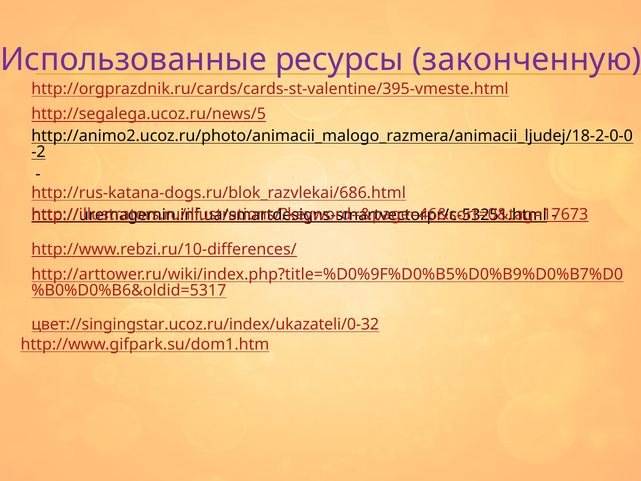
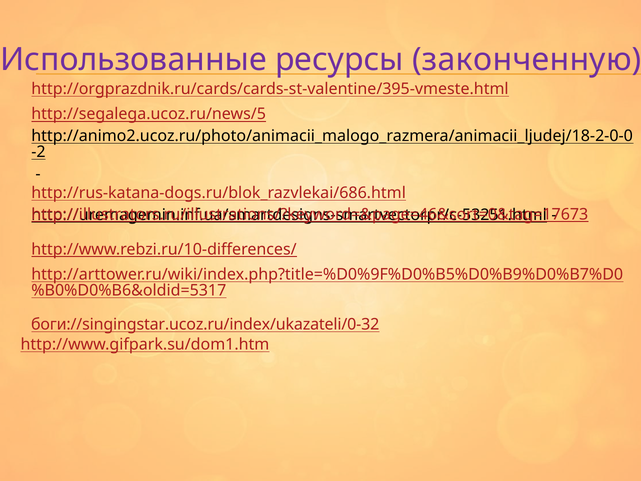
цвет://singingstar.ucoz.ru/index/ukazateli/0-32: цвет://singingstar.ucoz.ru/index/ukazateli/0-32 -> боги://singingstar.ucoz.ru/index/ukazateli/0-32
